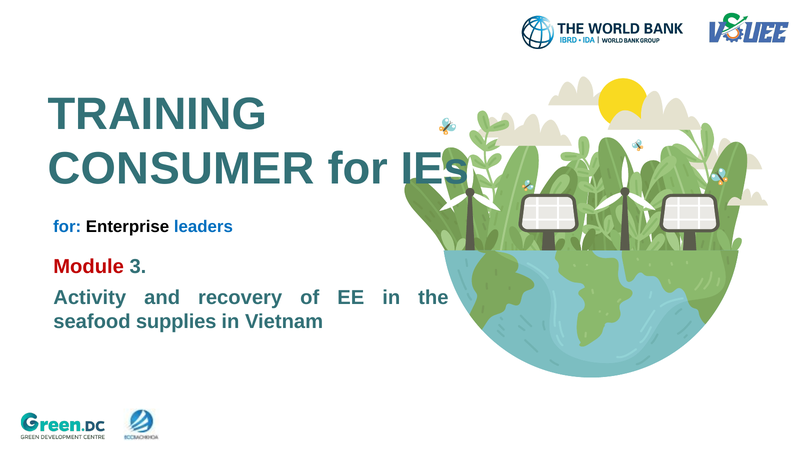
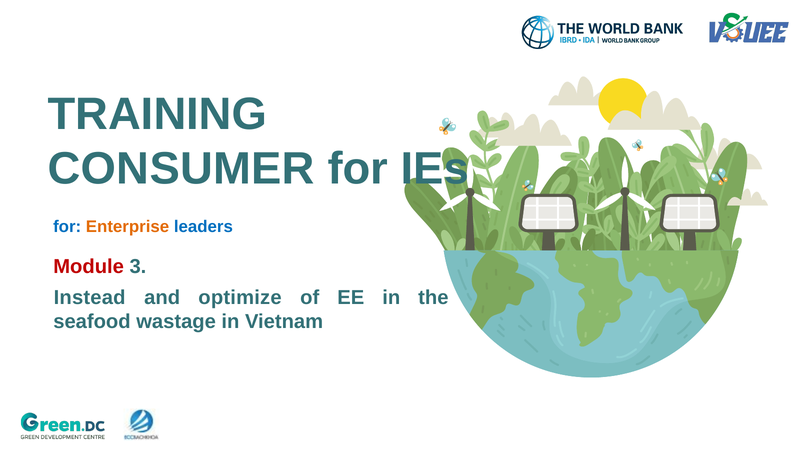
Enterprise colour: black -> orange
Activity: Activity -> Instead
recovery: recovery -> optimize
supplies: supplies -> wastage
